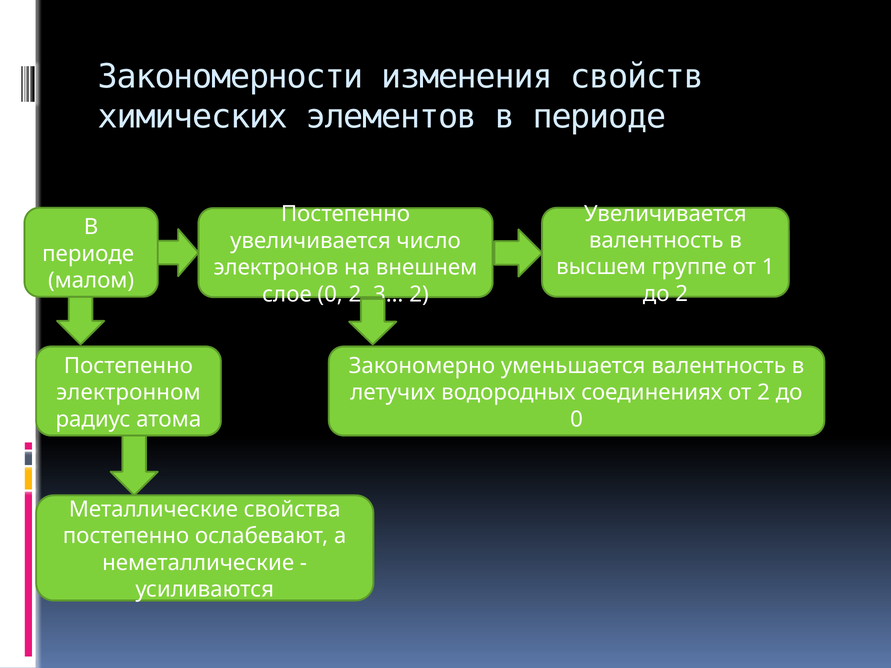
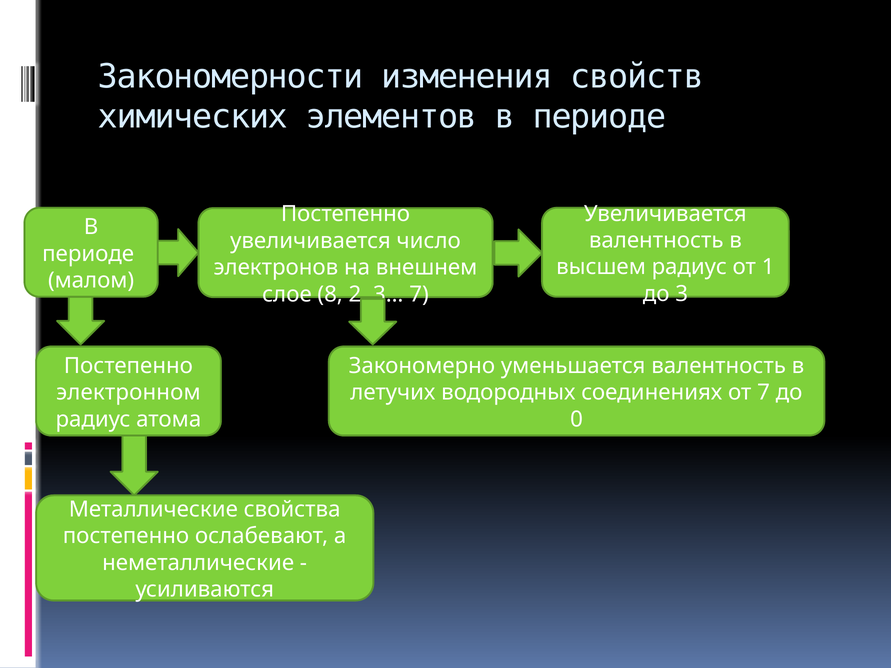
высшем группе: группе -> радиус
до 2: 2 -> 3
слое 0: 0 -> 8
2 at (419, 294): 2 -> 7
от 2: 2 -> 7
